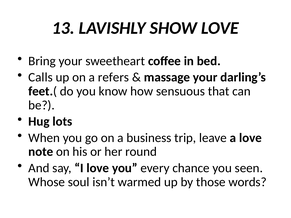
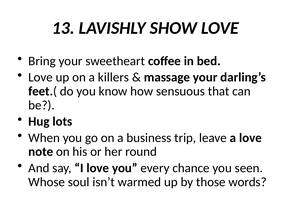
Calls at (41, 77): Calls -> Love
refers: refers -> killers
